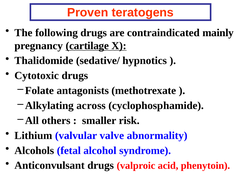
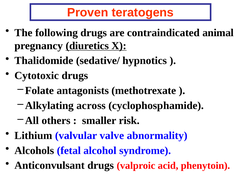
mainly: mainly -> animal
cartilage: cartilage -> diuretics
